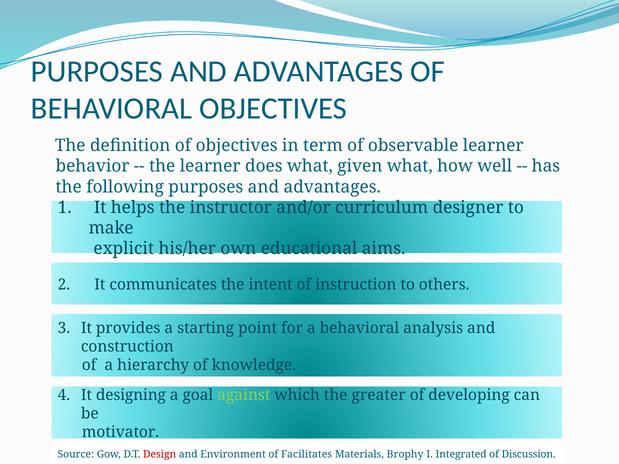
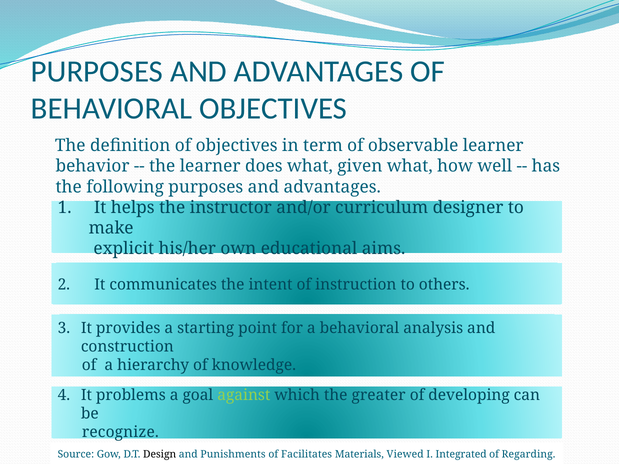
designing: designing -> problems
motivator: motivator -> recognize
Design colour: red -> black
Environment: Environment -> Punishments
Brophy: Brophy -> Viewed
Discussion: Discussion -> Regarding
